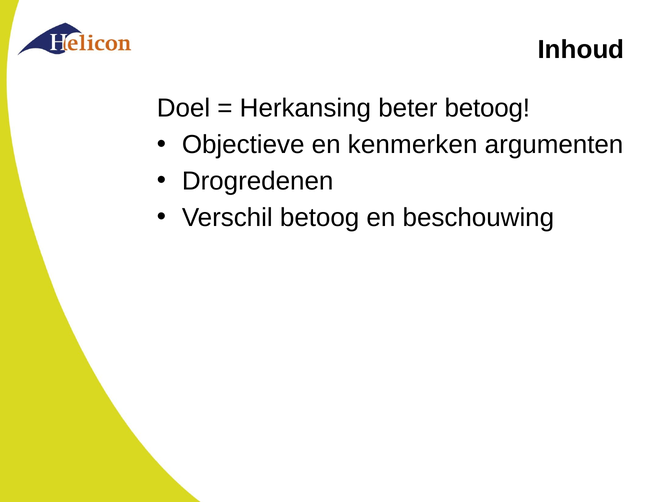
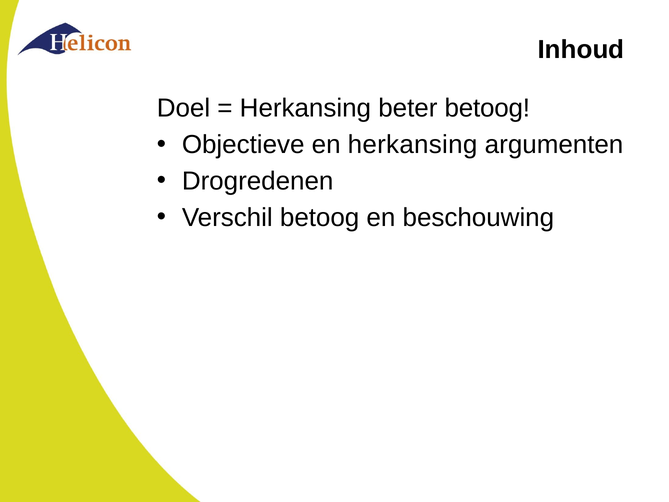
en kenmerken: kenmerken -> herkansing
